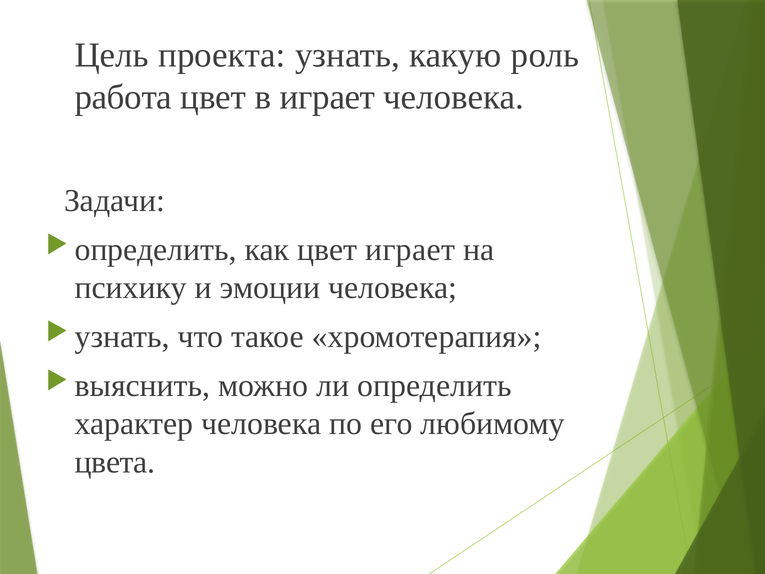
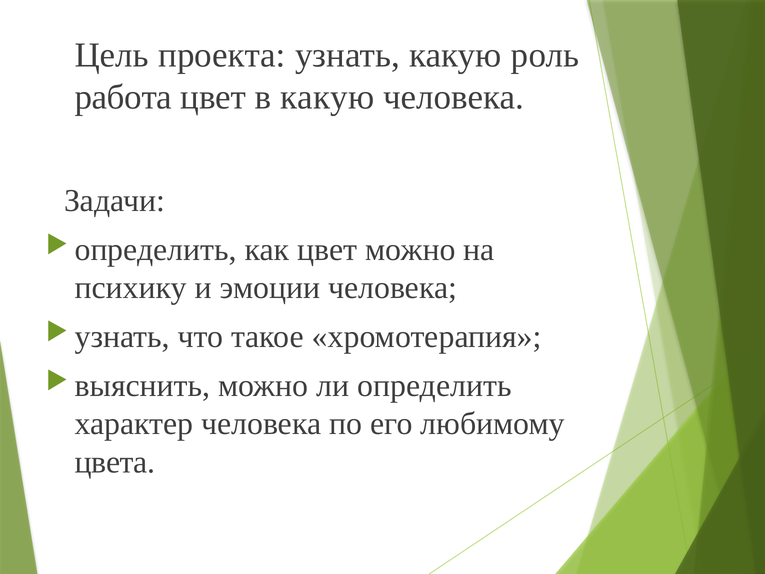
в играет: играет -> какую
цвет играет: играет -> можно
